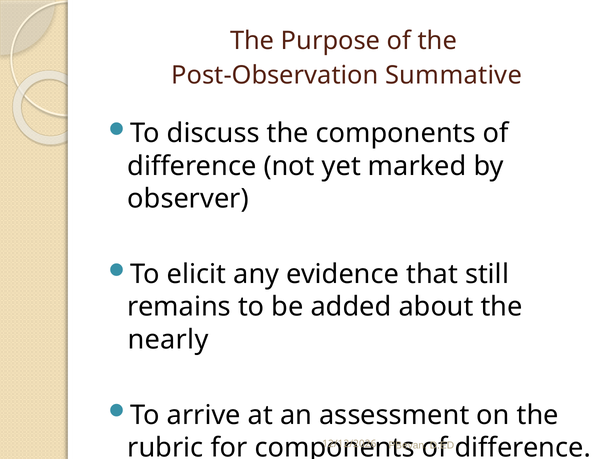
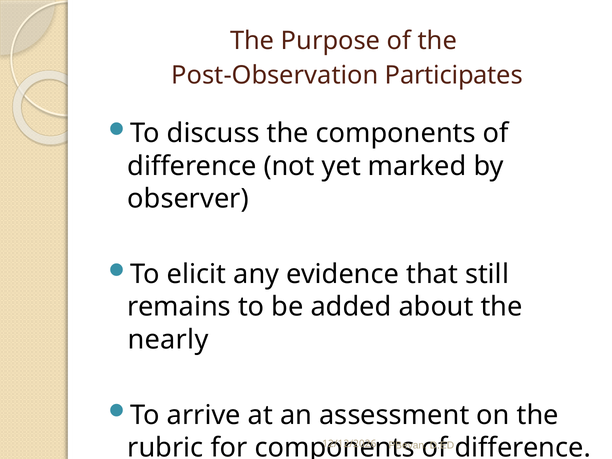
Summative: Summative -> Participates
